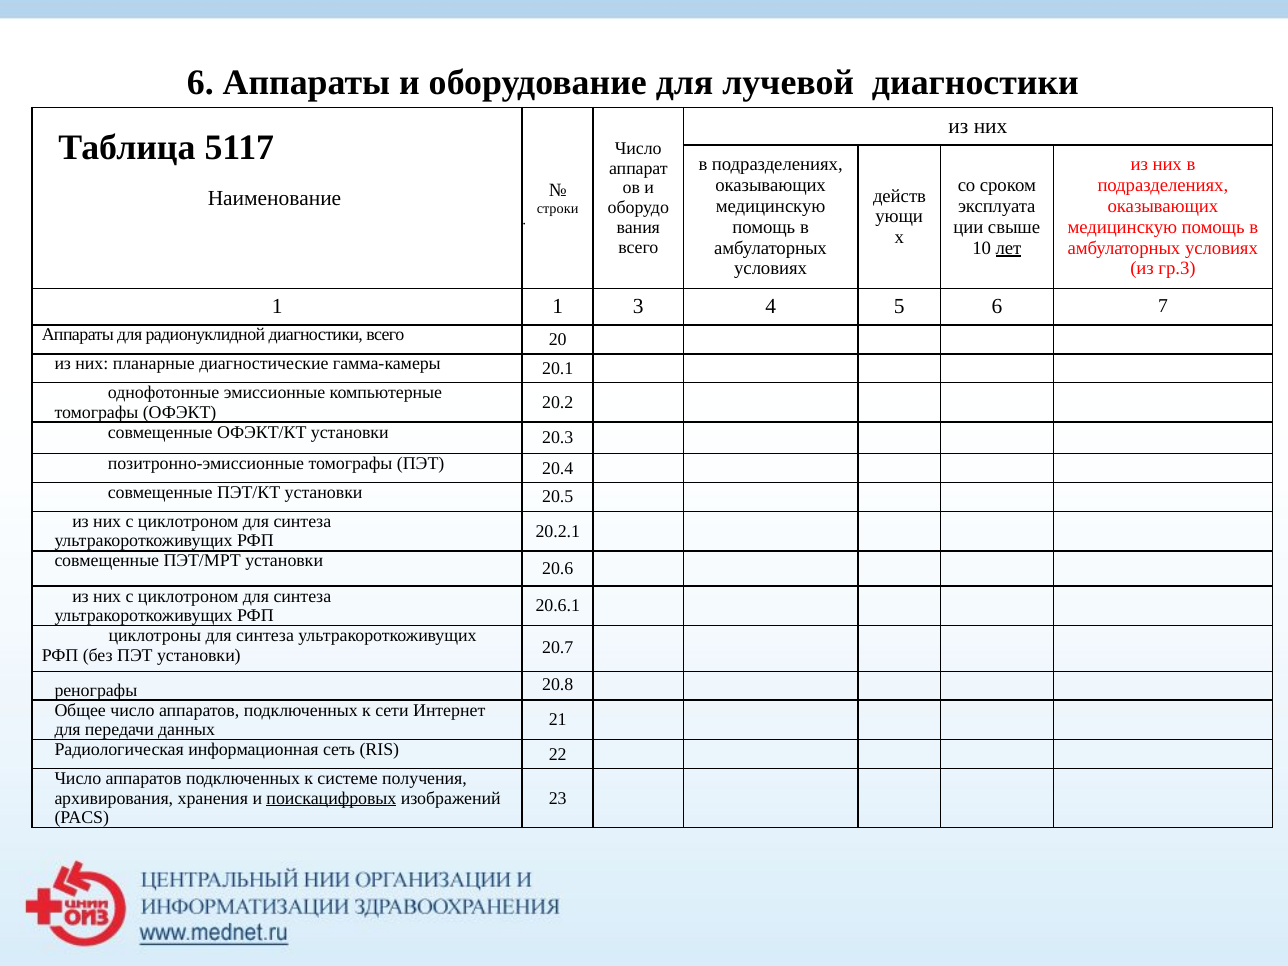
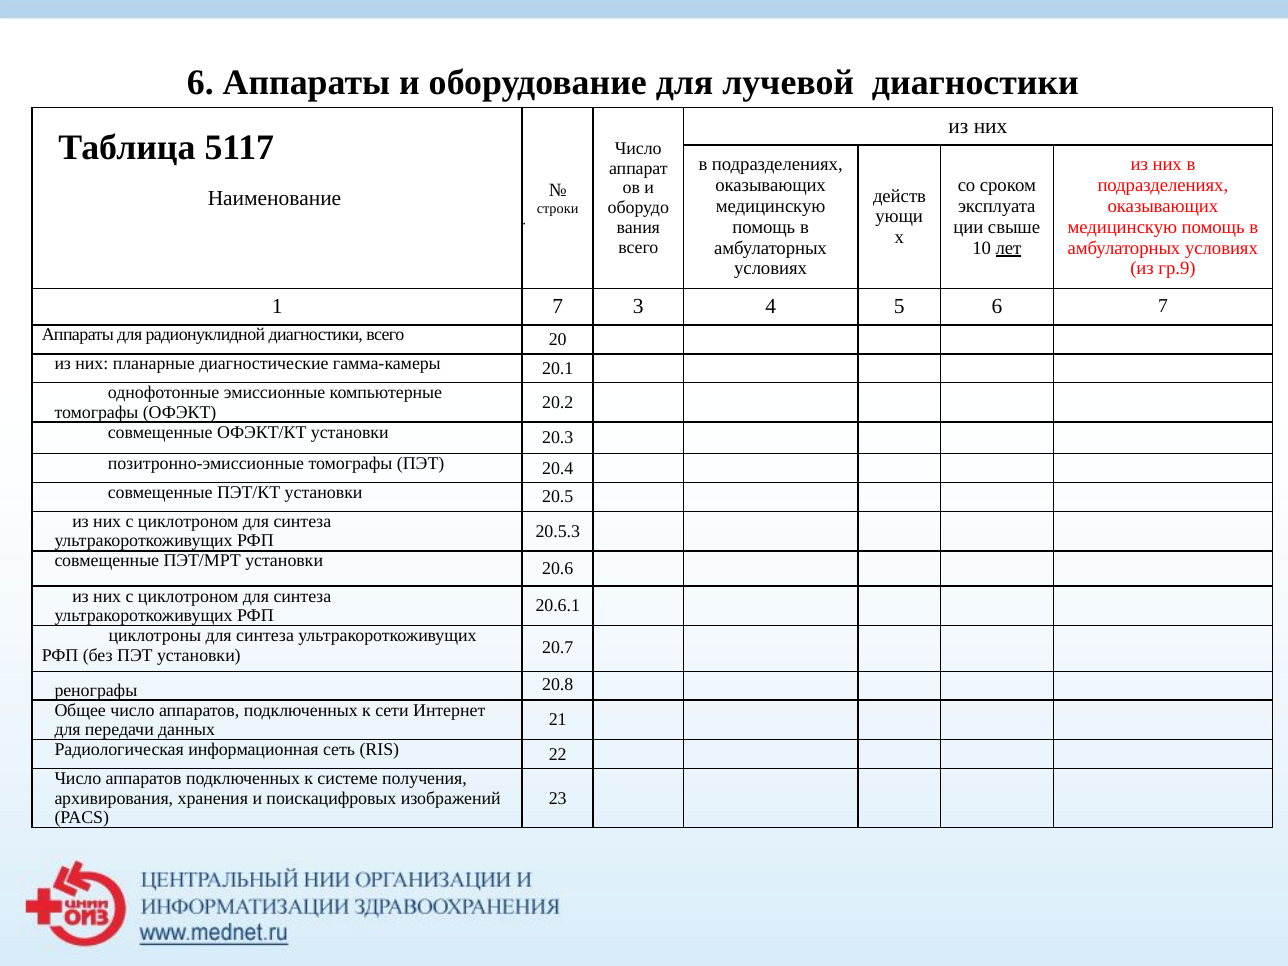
гр.3: гр.3 -> гр.9
1 1: 1 -> 7
20.2.1: 20.2.1 -> 20.5.3
поискацифровых underline: present -> none
